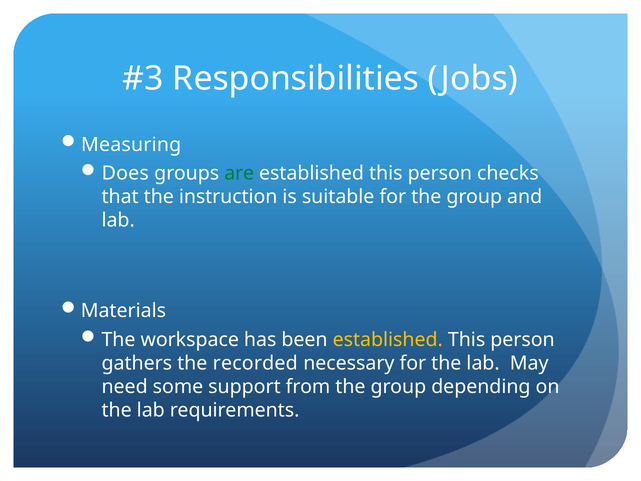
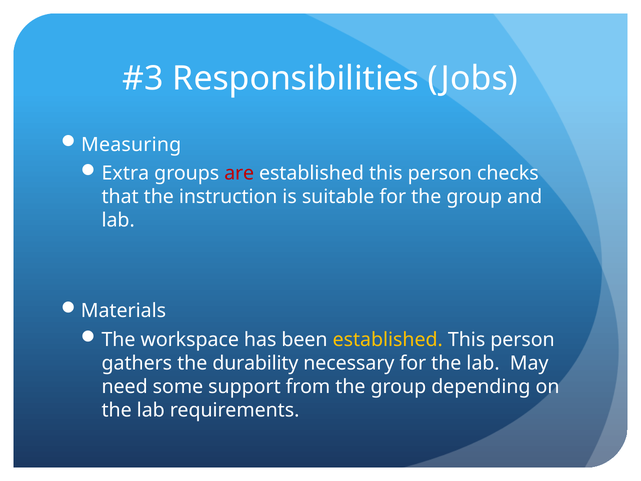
Does: Does -> Extra
are colour: green -> red
recorded: recorded -> durability
